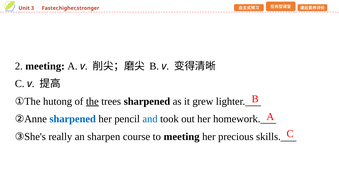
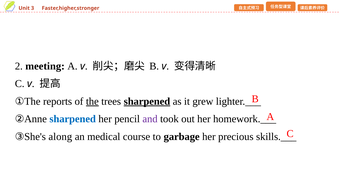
hutong: hutong -> reports
sharpened at (147, 101) underline: none -> present
and colour: blue -> purple
really: really -> along
sharpen: sharpen -> medical
to meeting: meeting -> garbage
